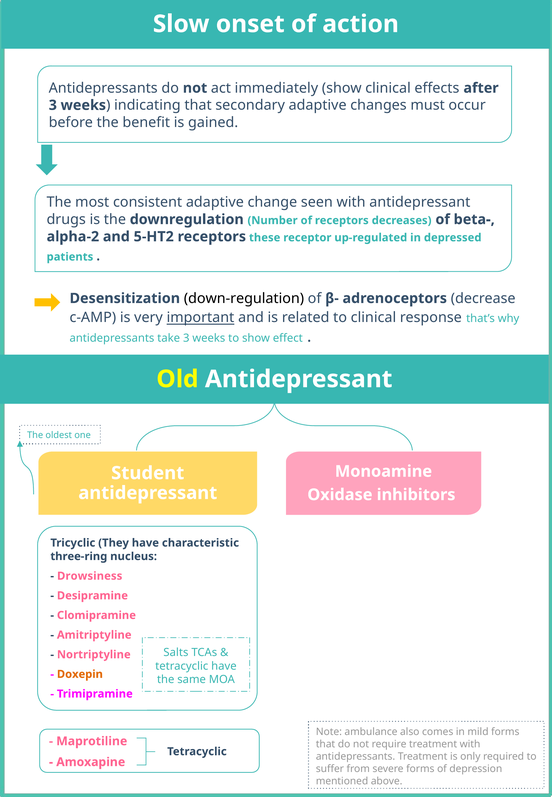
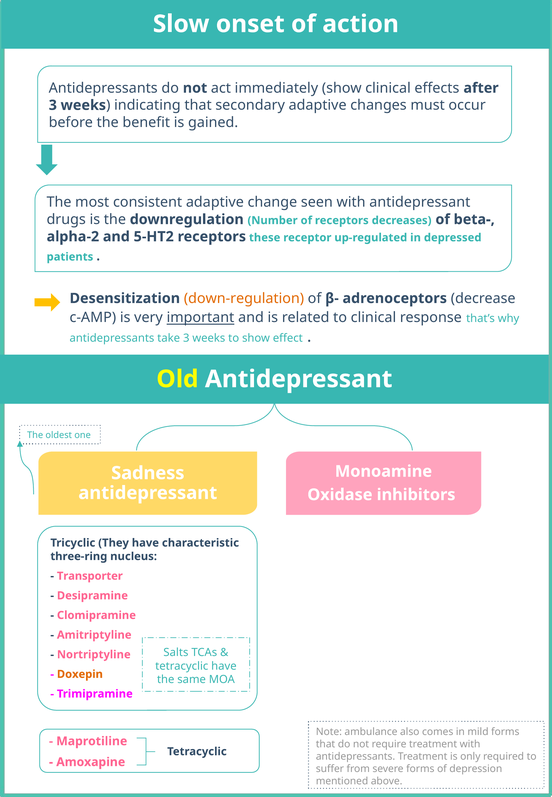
down-regulation colour: black -> orange
Student: Student -> Sadness
Drowsiness: Drowsiness -> Transporter
